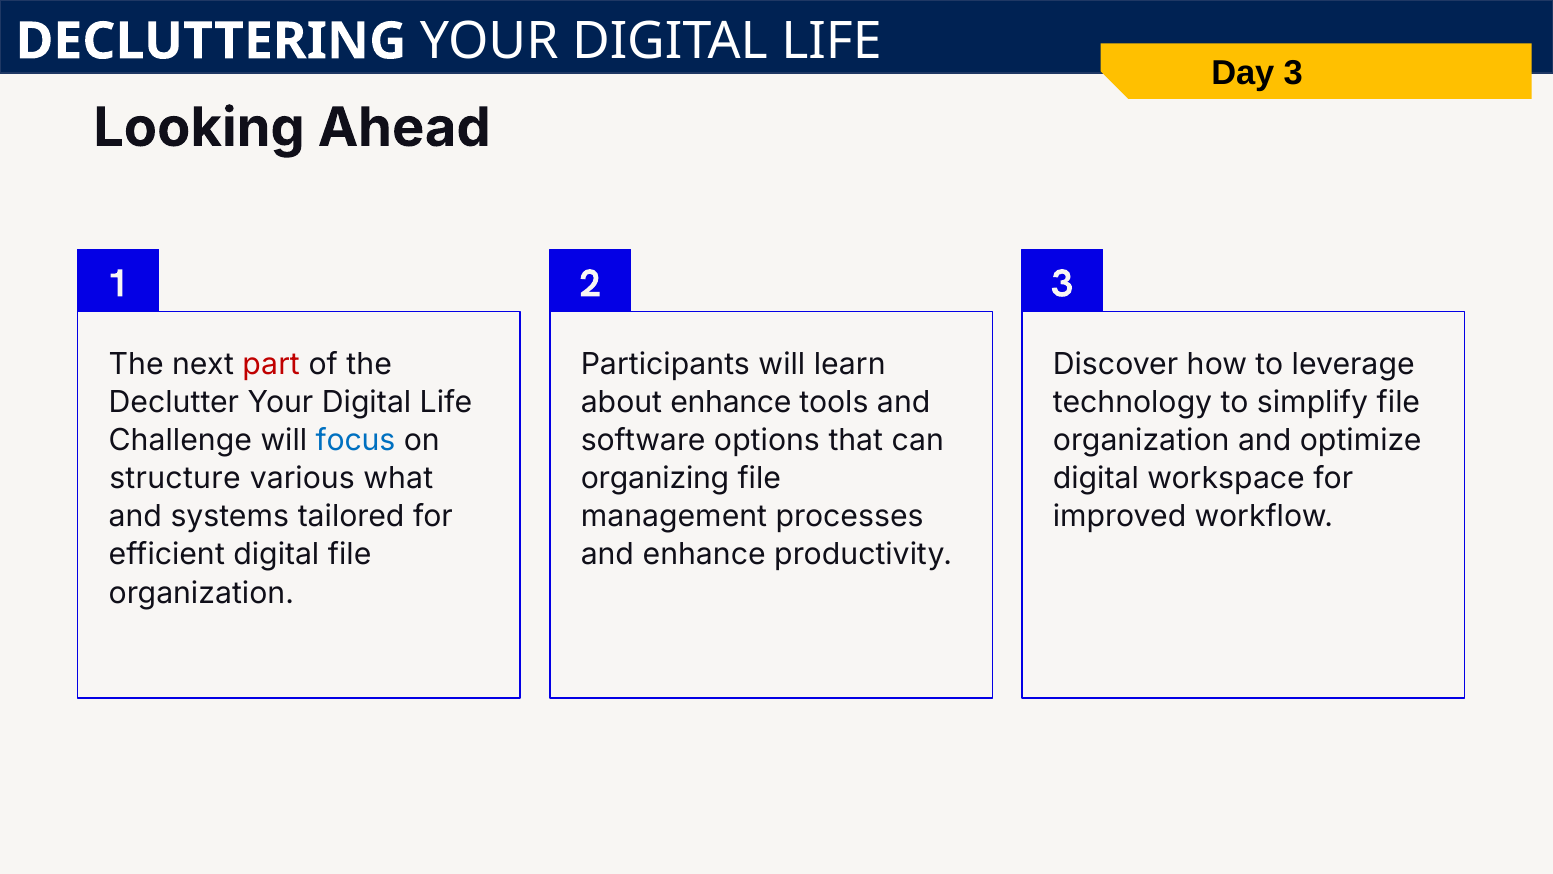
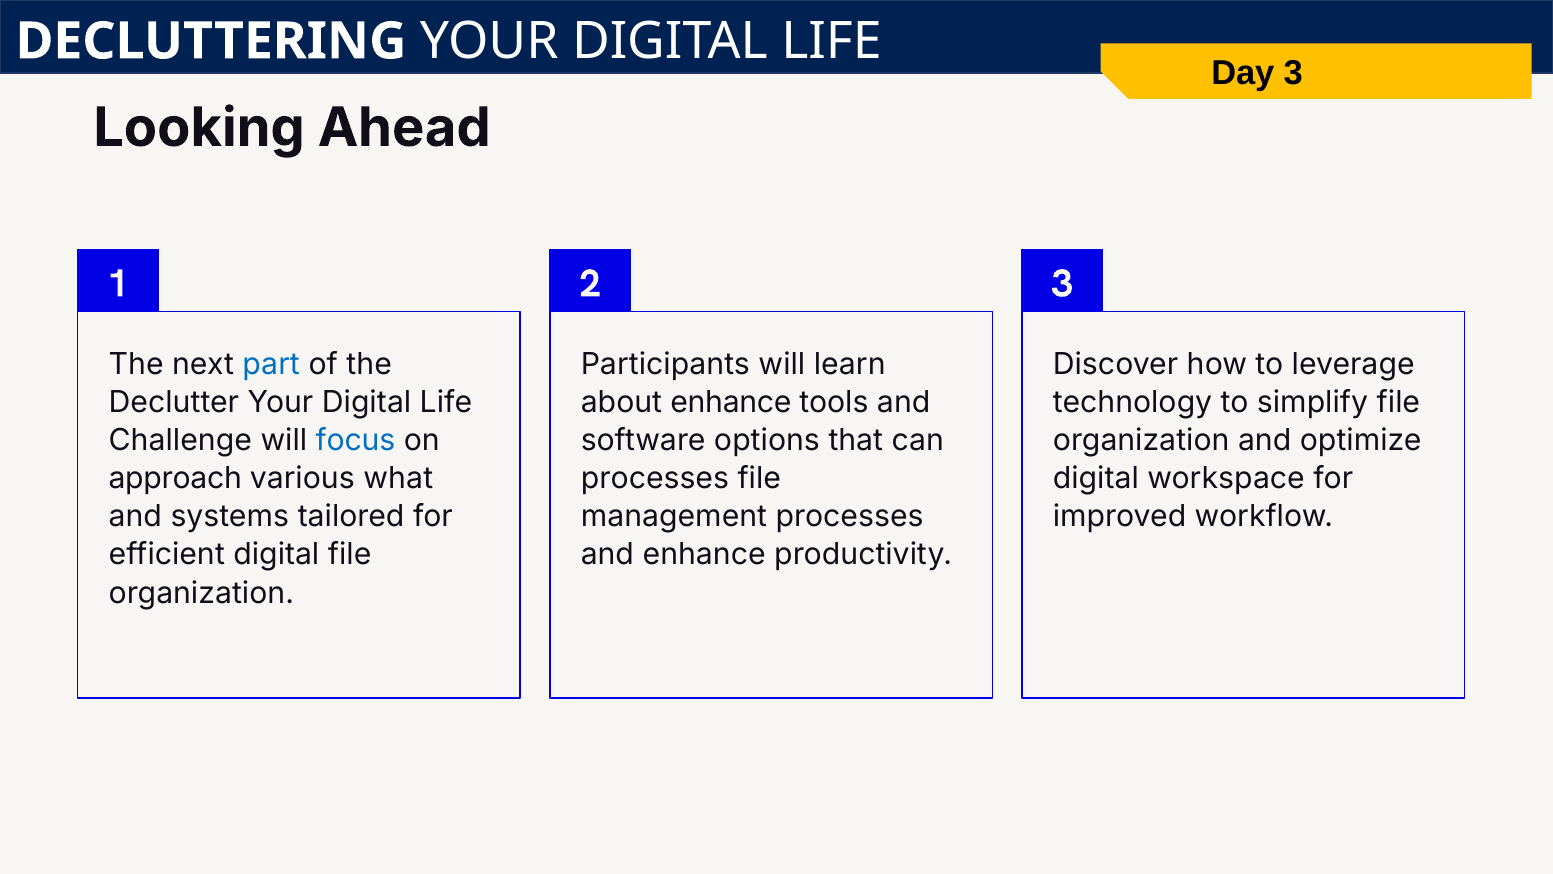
part colour: red -> blue
structure: structure -> approach
organizing at (655, 479): organizing -> processes
